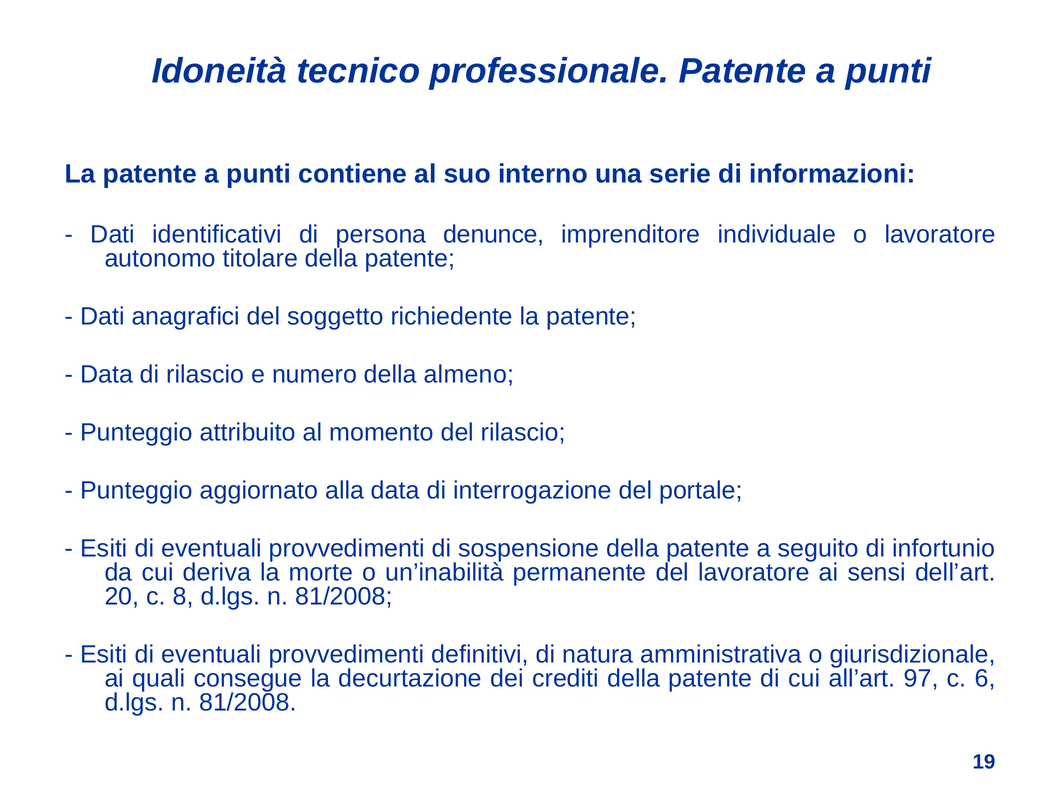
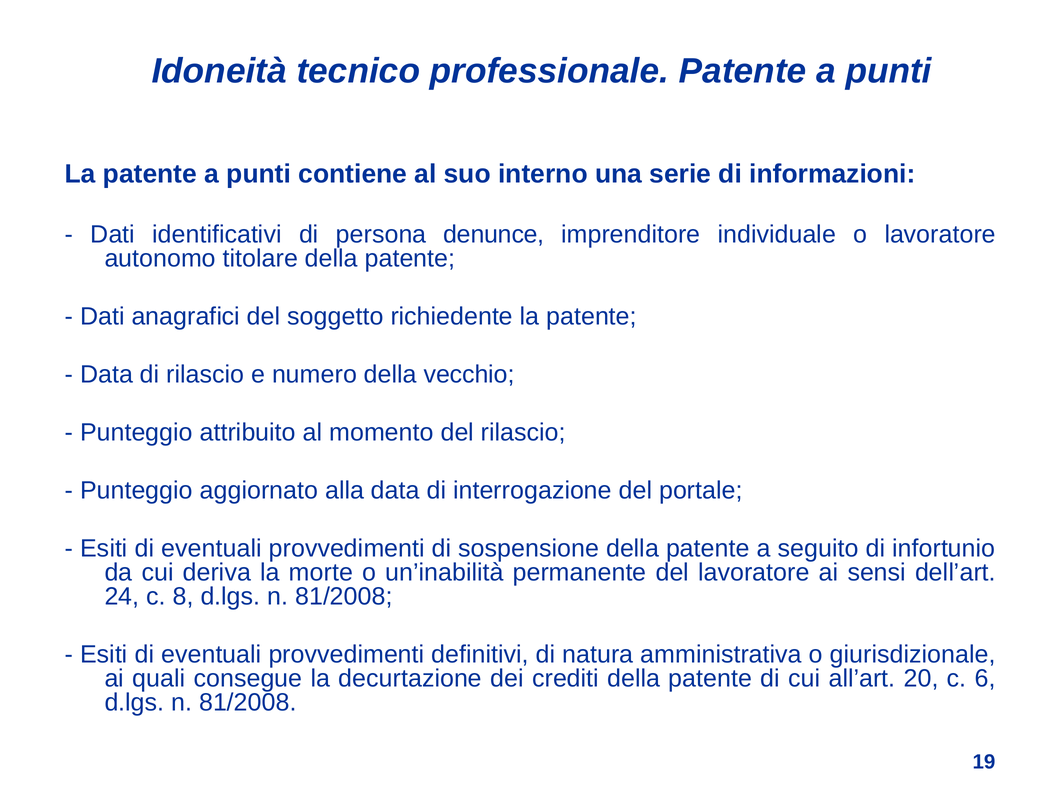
almeno: almeno -> vecchio
20: 20 -> 24
97: 97 -> 20
